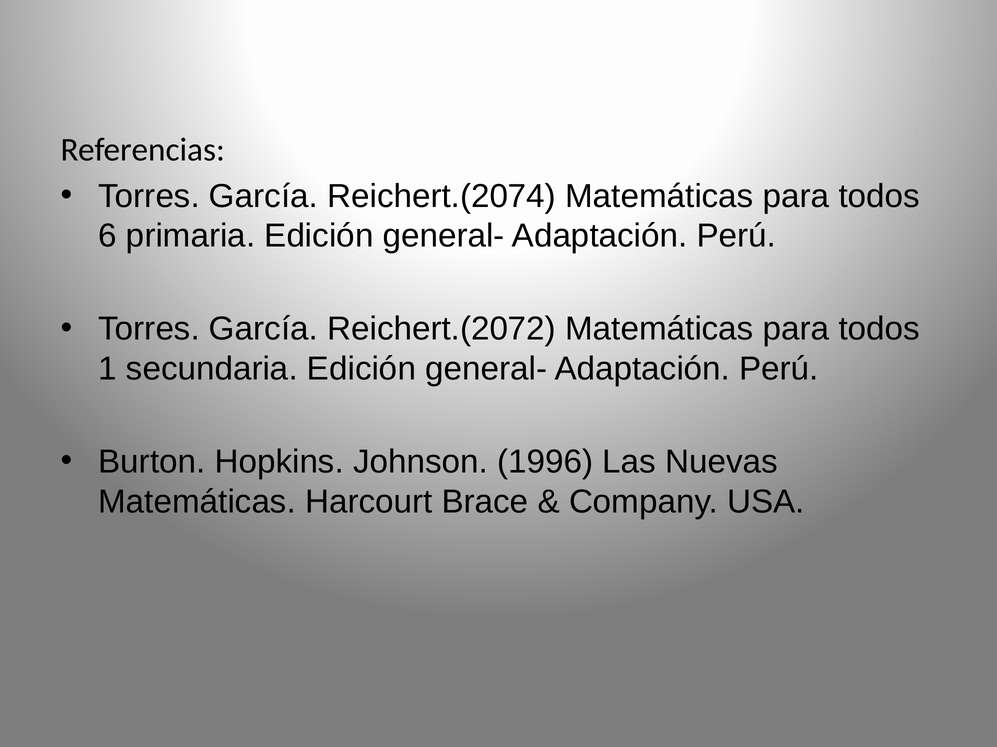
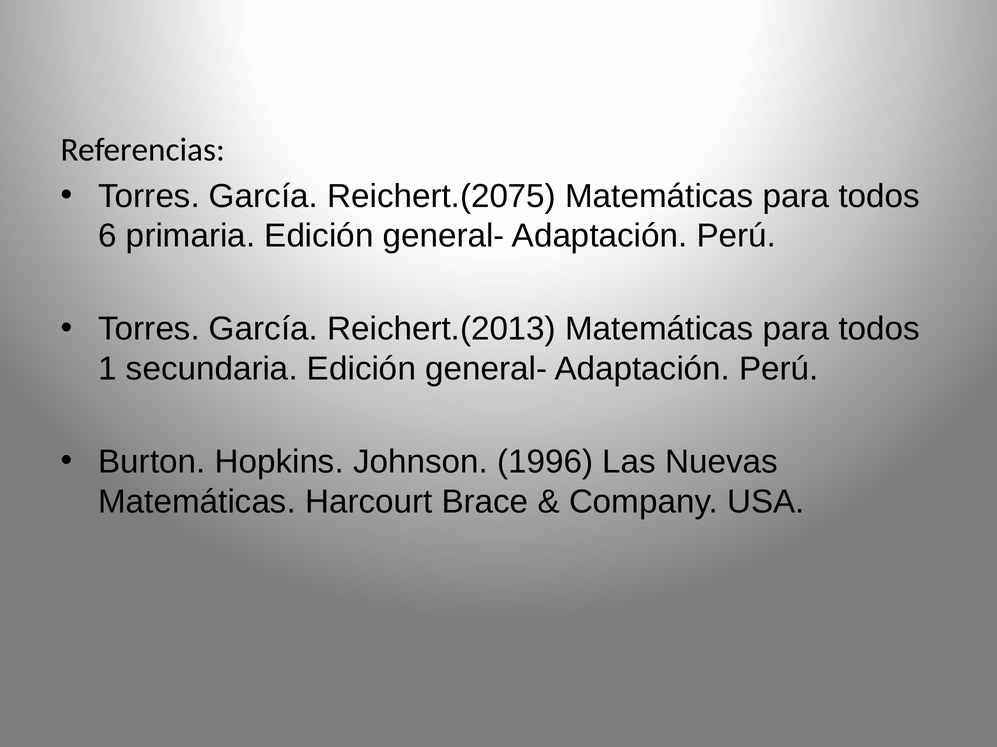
Reichert.(2074: Reichert.(2074 -> Reichert.(2075
Reichert.(2072: Reichert.(2072 -> Reichert.(2013
